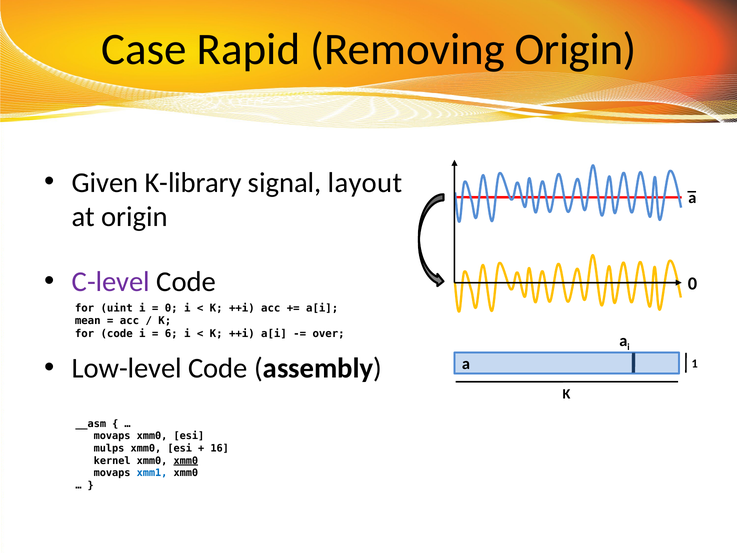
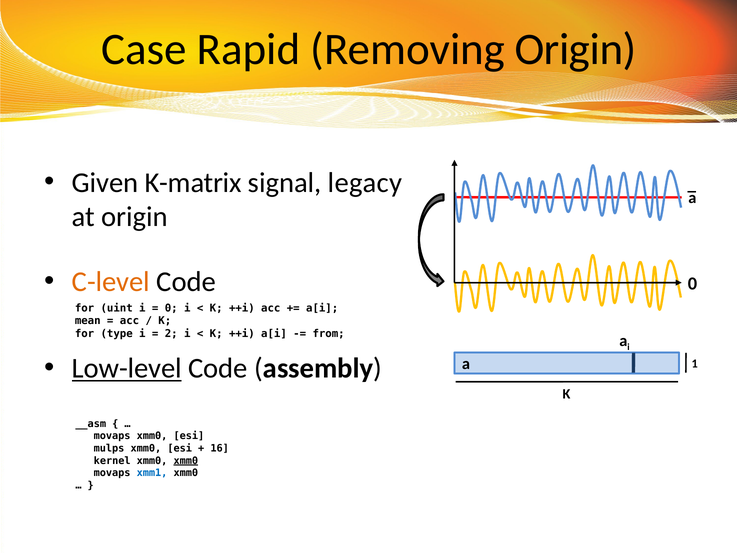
K-library: K-library -> K-matrix
layout: layout -> legacy
C-level colour: purple -> orange
for code: code -> type
6: 6 -> 2
over: over -> from
Low-level underline: none -> present
